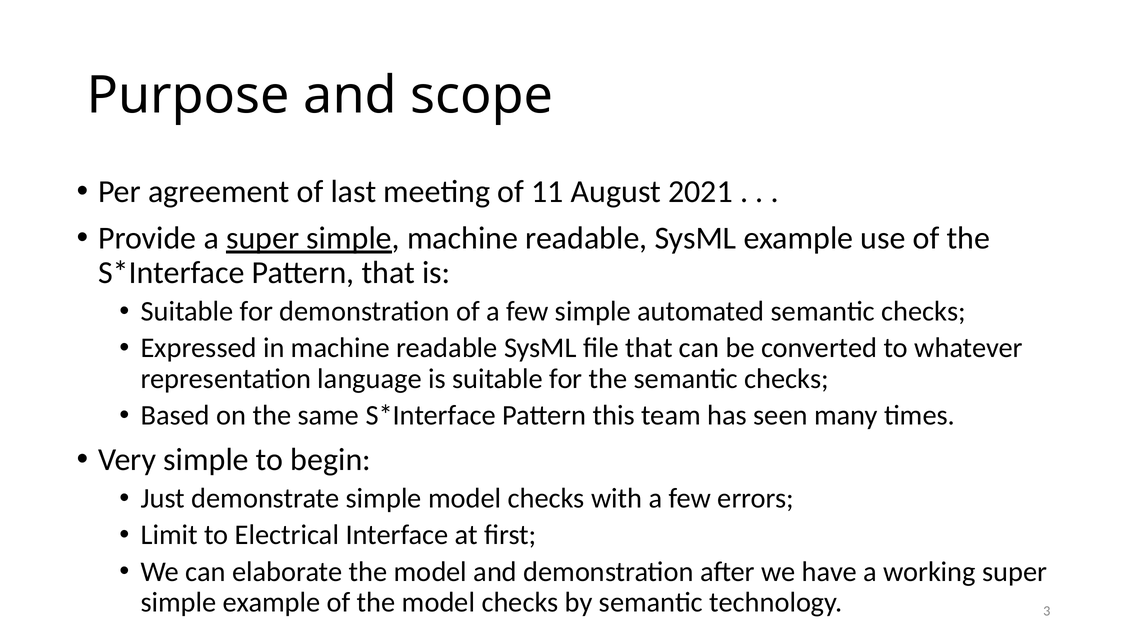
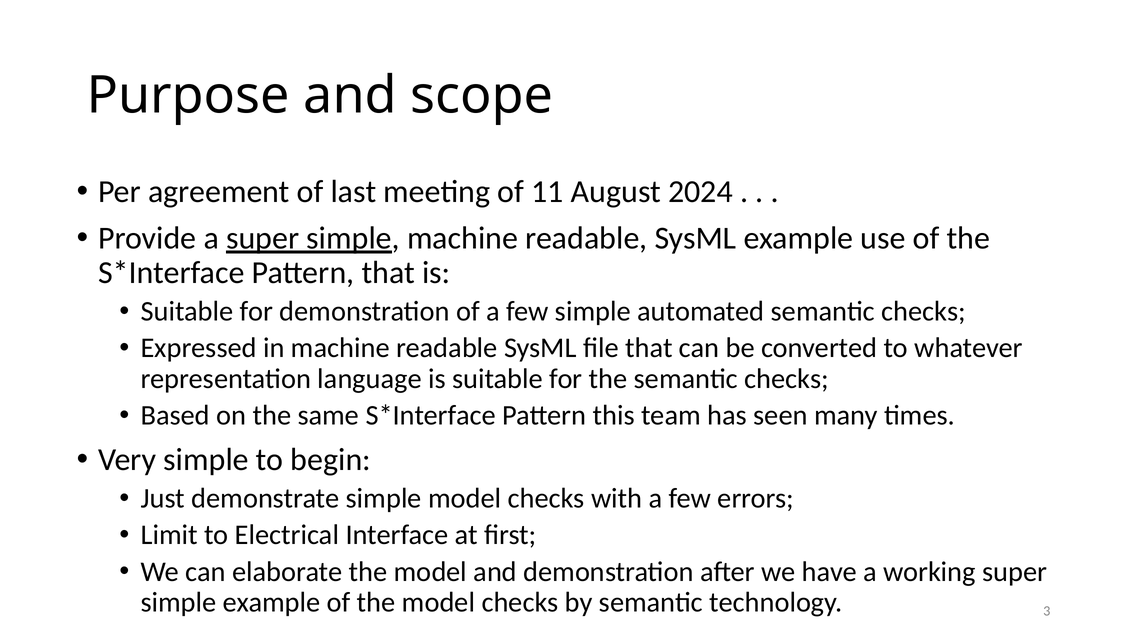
2021: 2021 -> 2024
